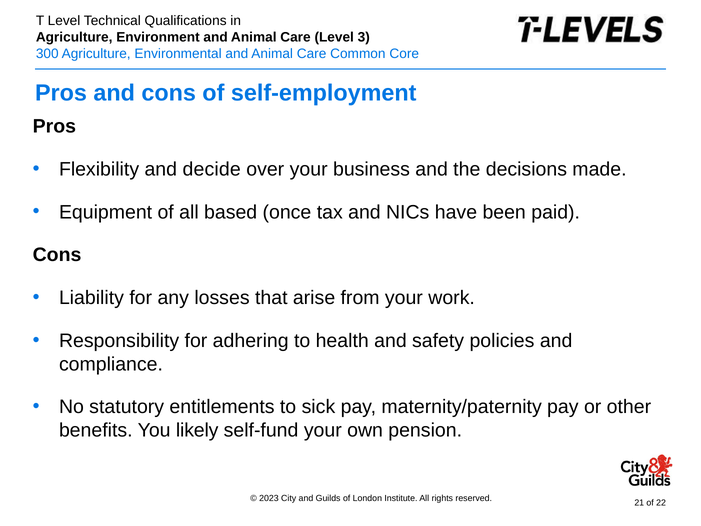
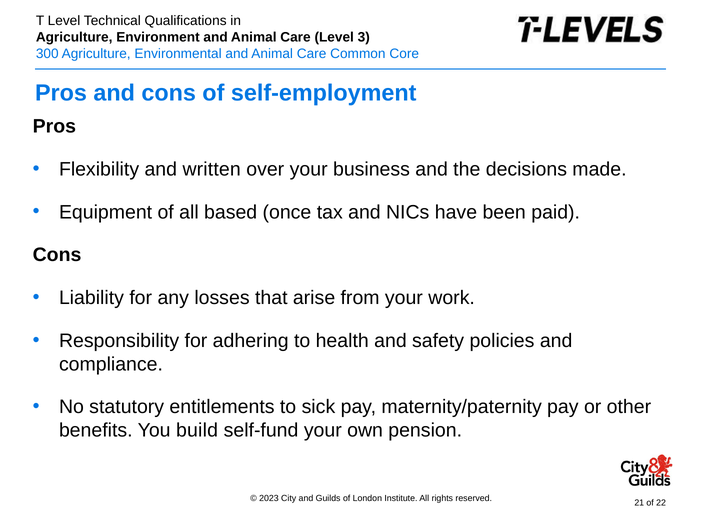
decide: decide -> written
likely: likely -> build
